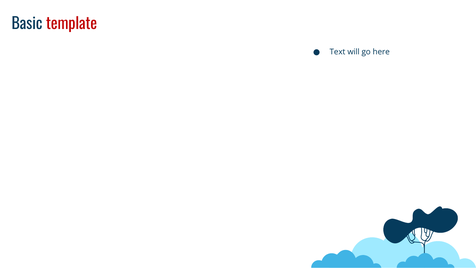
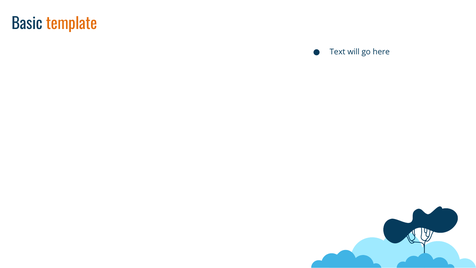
template colour: red -> orange
